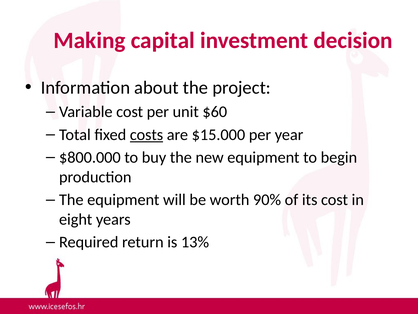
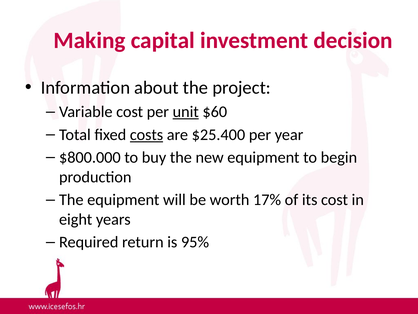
unit underline: none -> present
$15.000: $15.000 -> $25.400
90%: 90% -> 17%
13%: 13% -> 95%
